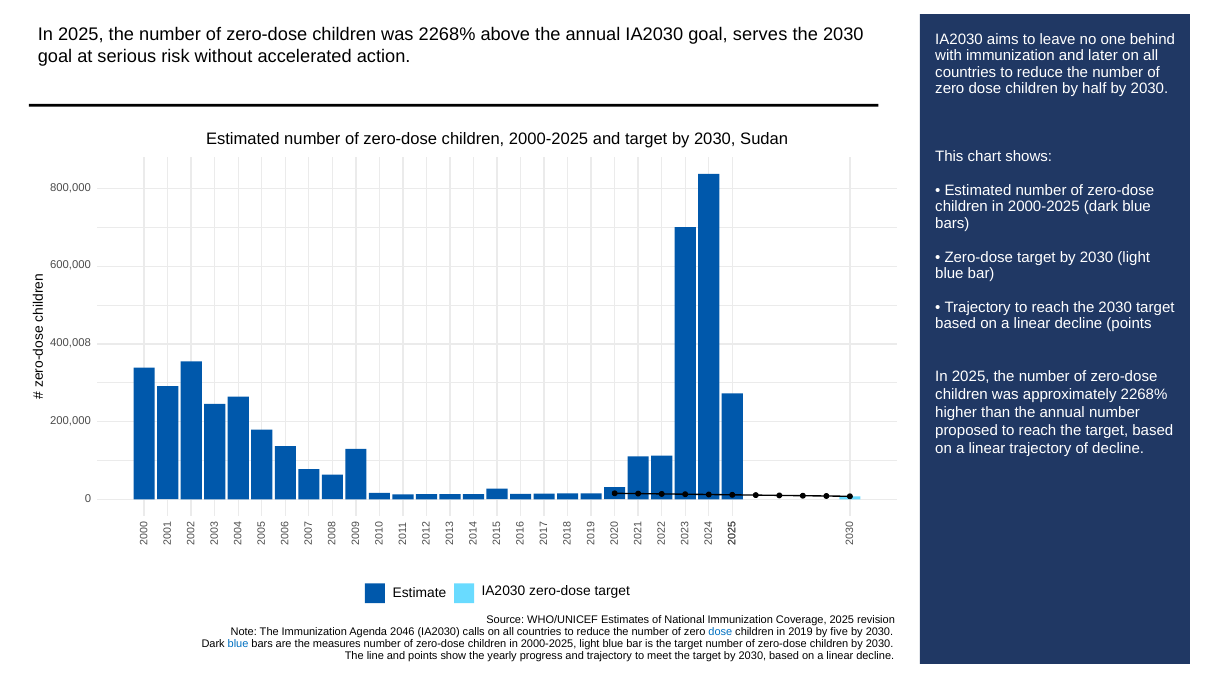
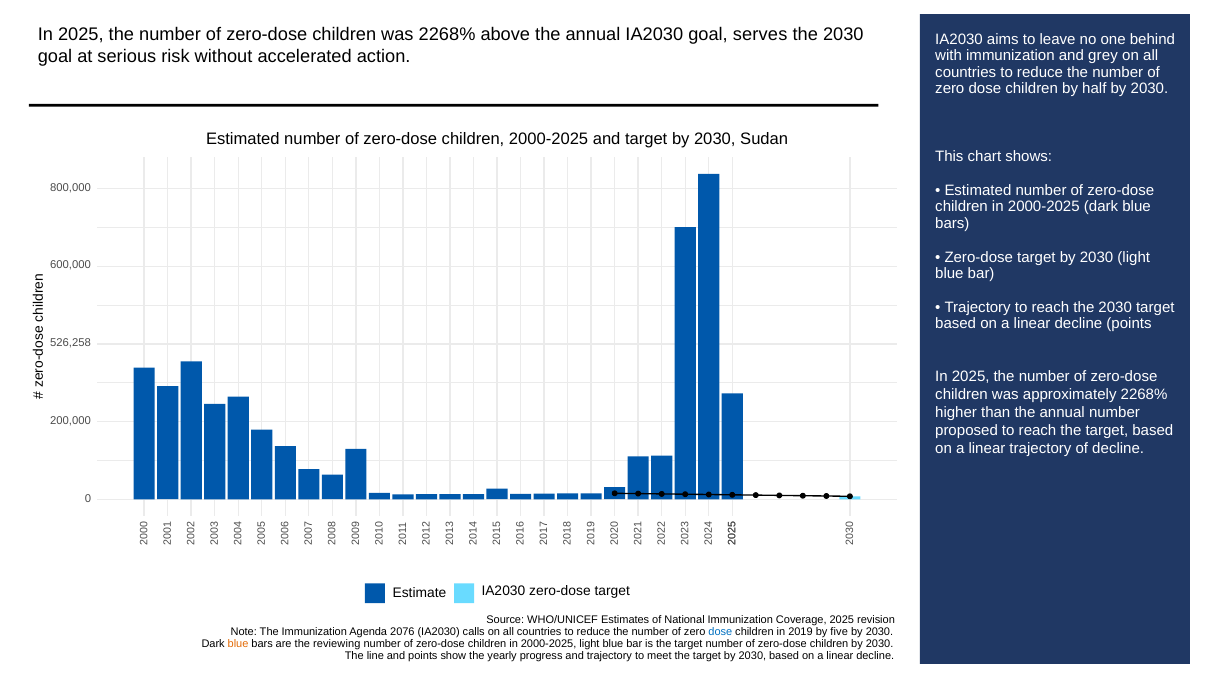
later: later -> grey
400,008: 400,008 -> 526,258
2046: 2046 -> 2076
blue at (238, 644) colour: blue -> orange
measures: measures -> reviewing
